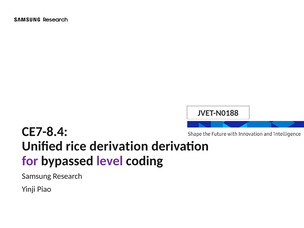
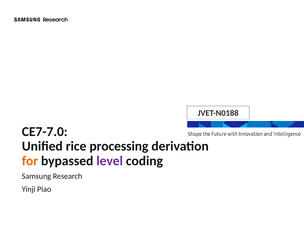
CE7-8.4: CE7-8.4 -> CE7-7.0
rice derivation: derivation -> processing
for colour: purple -> orange
